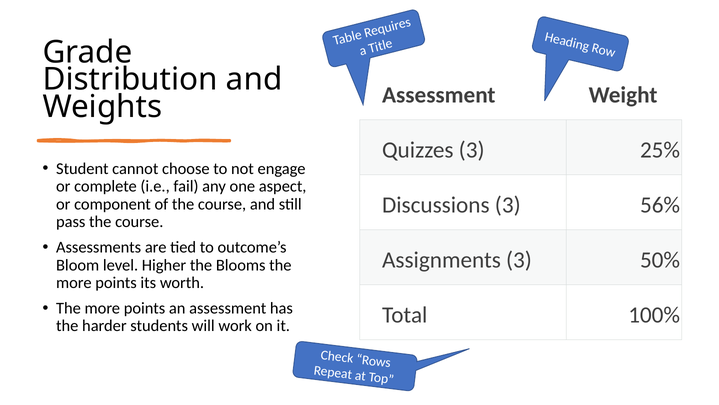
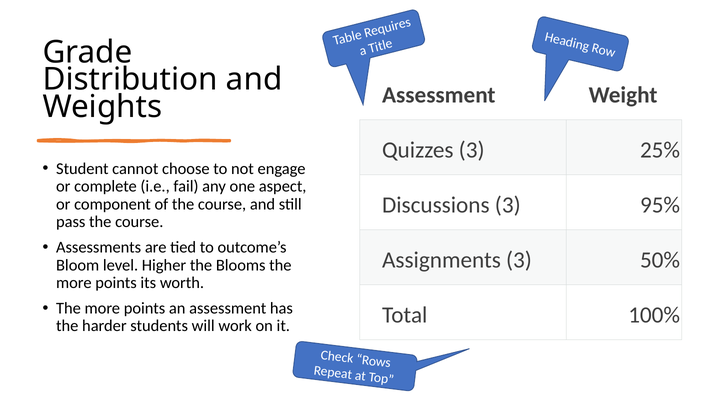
56%: 56% -> 95%
